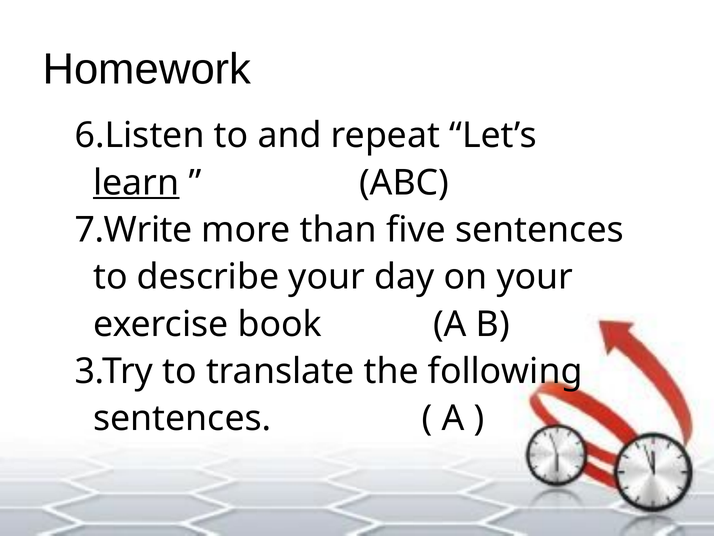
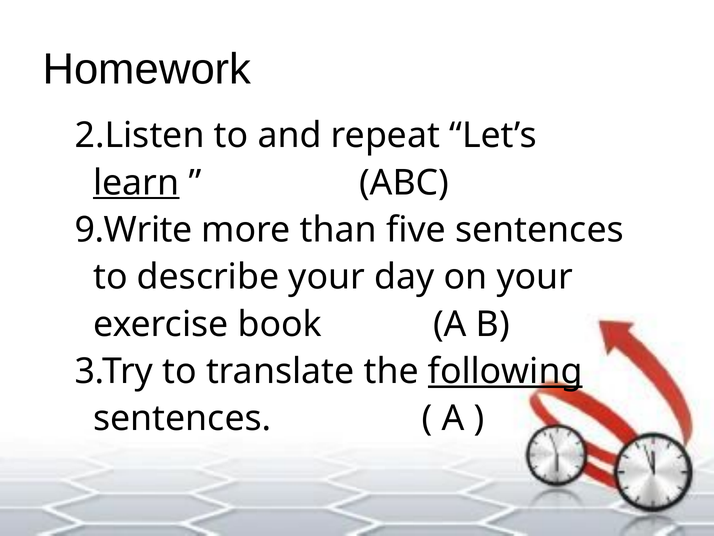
6.Listen: 6.Listen -> 2.Listen
7.Write: 7.Write -> 9.Write
following underline: none -> present
